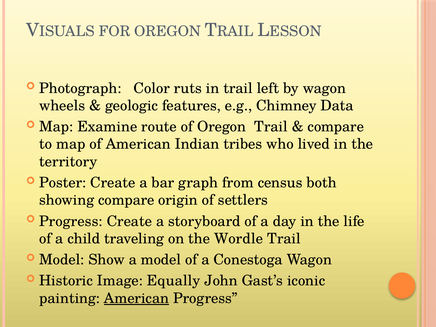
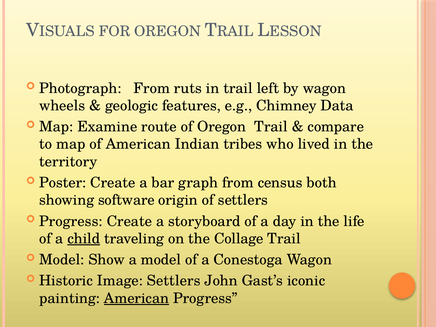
Photograph Color: Color -> From
showing compare: compare -> software
child underline: none -> present
Wordle: Wordle -> Collage
Image Equally: Equally -> Settlers
